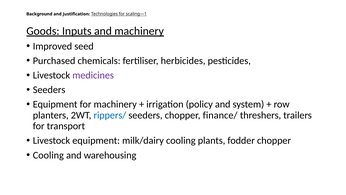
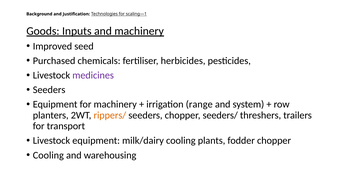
policy: policy -> range
rippers/ colour: blue -> orange
finance/: finance/ -> seeders/
